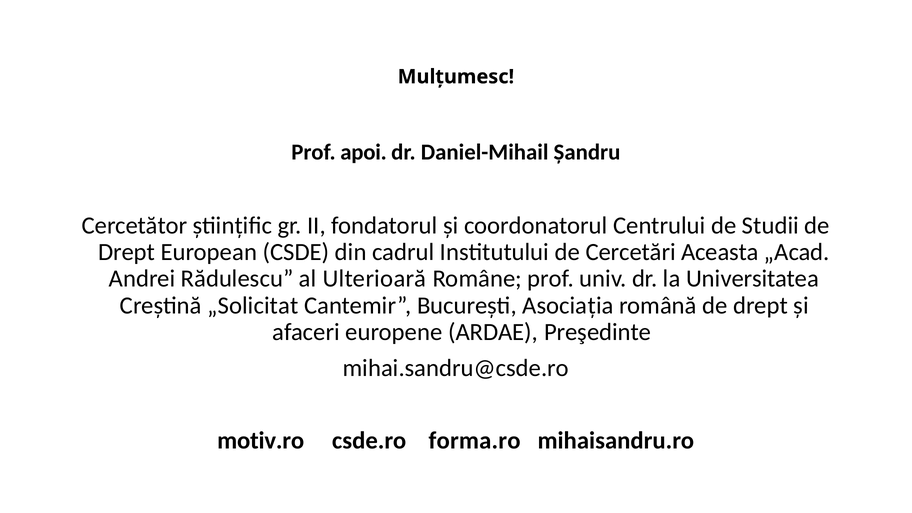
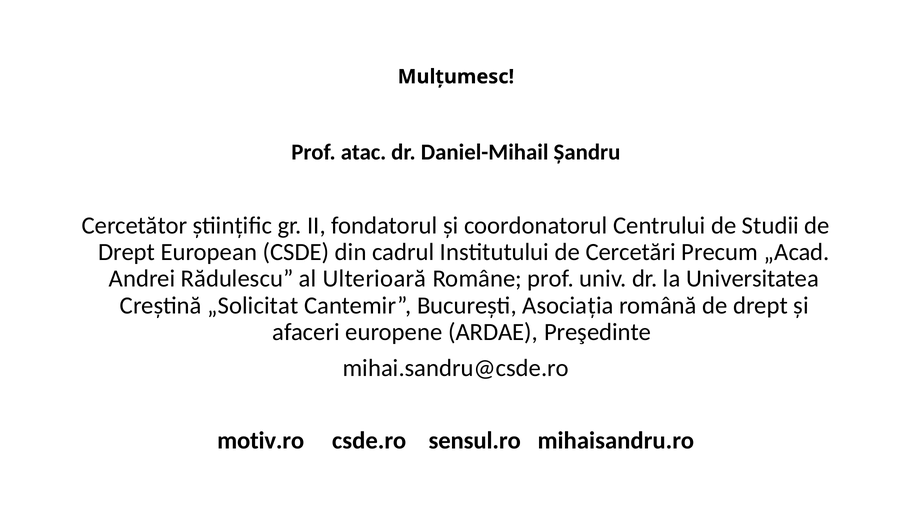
apoi: apoi -> atac
Aceasta: Aceasta -> Precum
forma.ro: forma.ro -> sensul.ro
